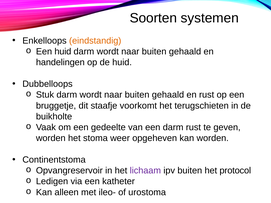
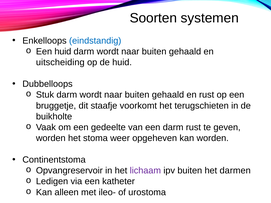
eindstandig colour: orange -> blue
handelingen: handelingen -> uitscheiding
protocol: protocol -> darmen
